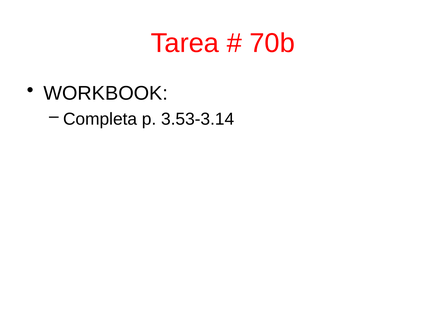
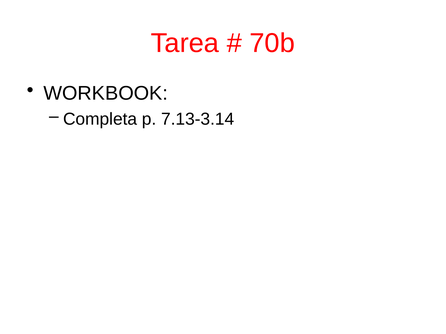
3.53-3.14: 3.53-3.14 -> 7.13-3.14
